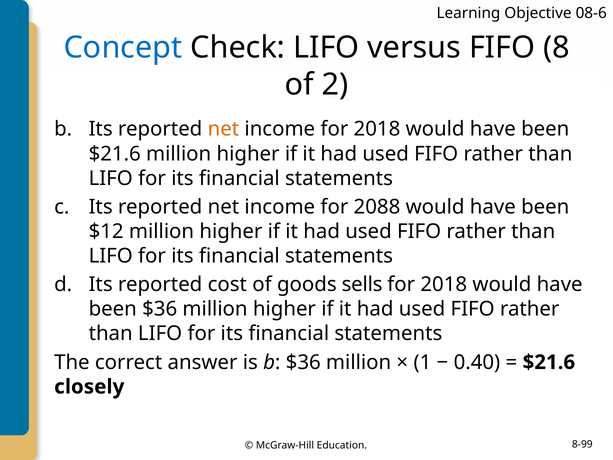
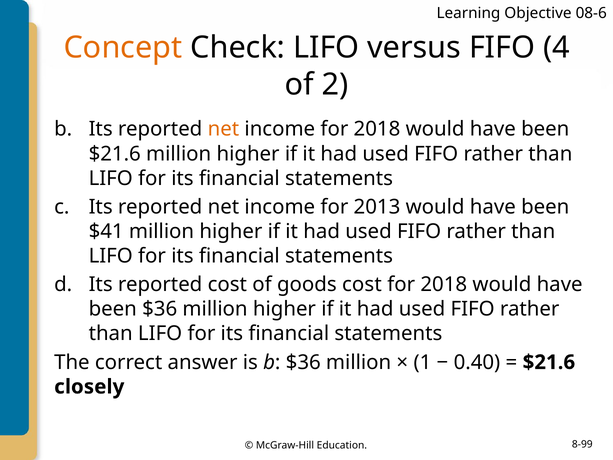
Concept colour: blue -> orange
8: 8 -> 4
2088: 2088 -> 2013
$12: $12 -> $41
goods sells: sells -> cost
